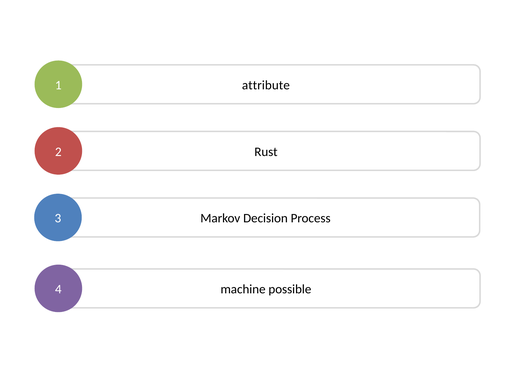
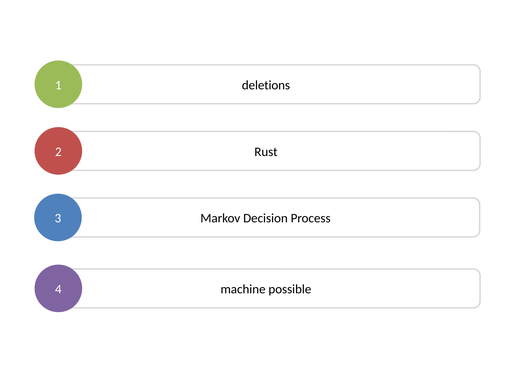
attribute: attribute -> deletions
